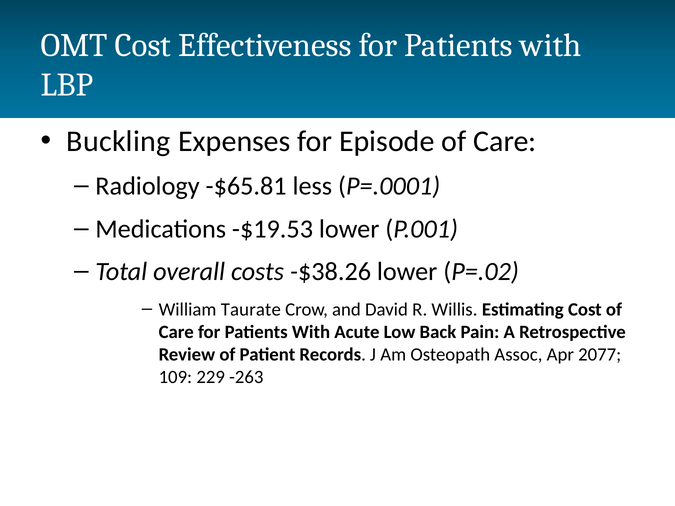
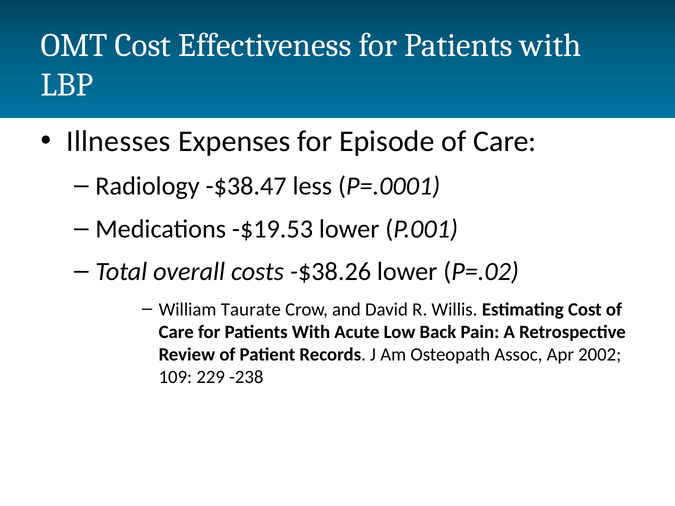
Buckling: Buckling -> Illnesses
-$65.81: -$65.81 -> -$38.47
2077: 2077 -> 2002
-263: -263 -> -238
